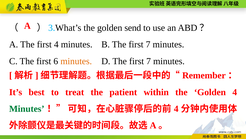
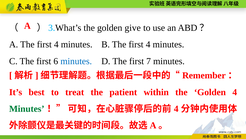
send: send -> give
B The first 7: 7 -> 4
minutes at (76, 61) colour: orange -> blue
